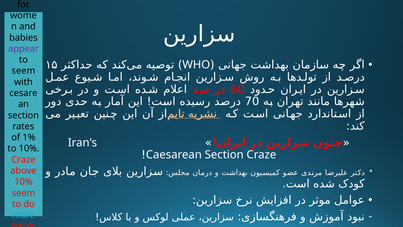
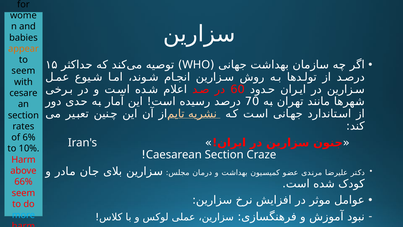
appear colour: purple -> orange
1%: 1% -> 6%
Craze at (23, 159): Craze -> Harm
10% at (23, 182): 10% -> 66%
